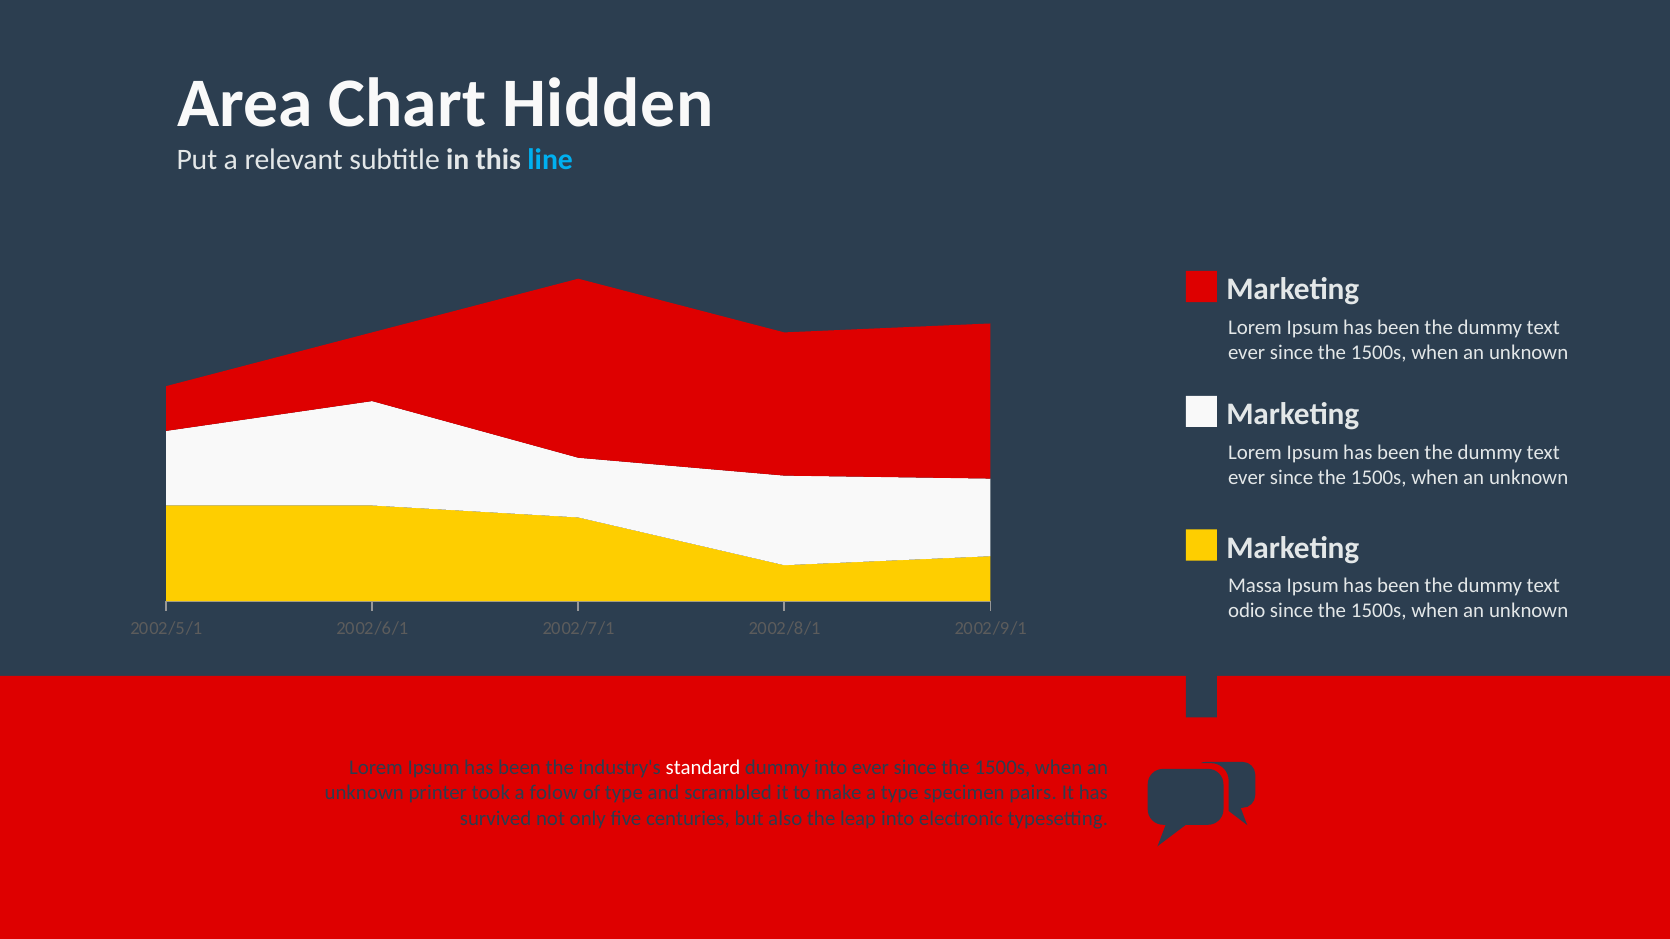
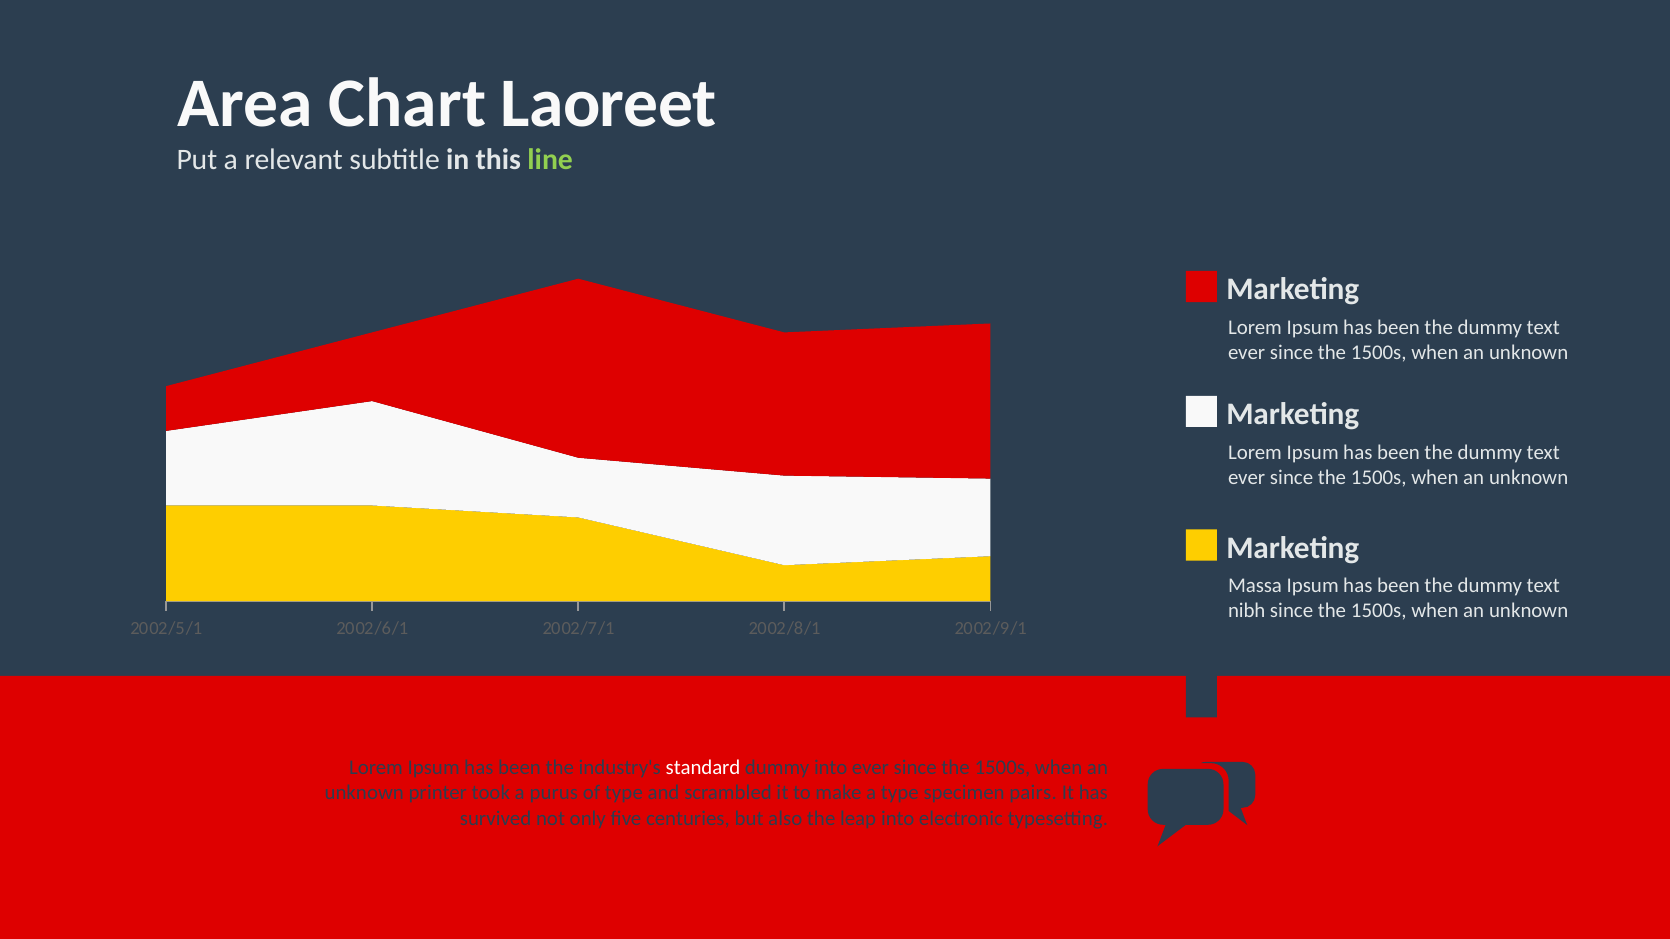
Hidden: Hidden -> Laoreet
line colour: light blue -> light green
odio: odio -> nibh
folow: folow -> purus
